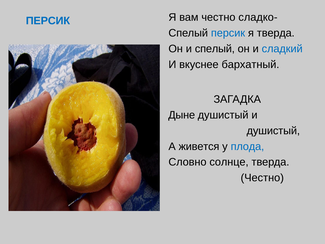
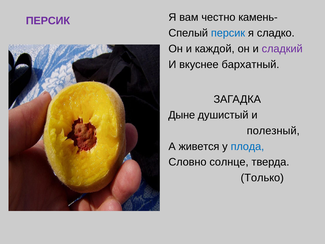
ПЕРСИК at (48, 21) colour: blue -> purple
сладко-: сладко- -> камень-
я тверда: тверда -> сладко
и спелый: спелый -> каждой
сладкий colour: blue -> purple
душистый at (273, 131): душистый -> полезный
Честно at (262, 178): Честно -> Только
